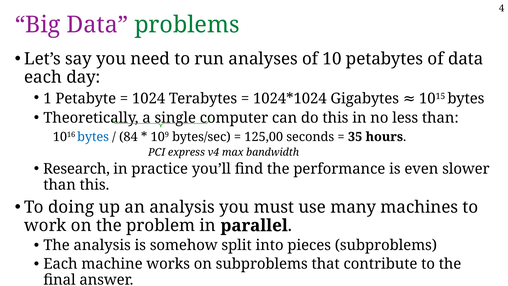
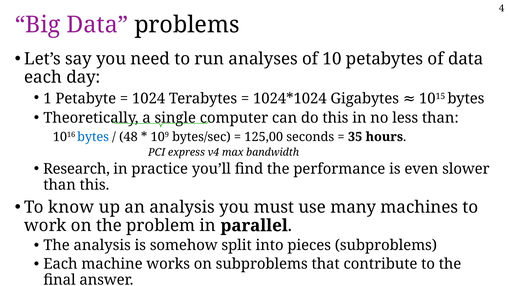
problems colour: green -> black
84: 84 -> 48
doing: doing -> know
